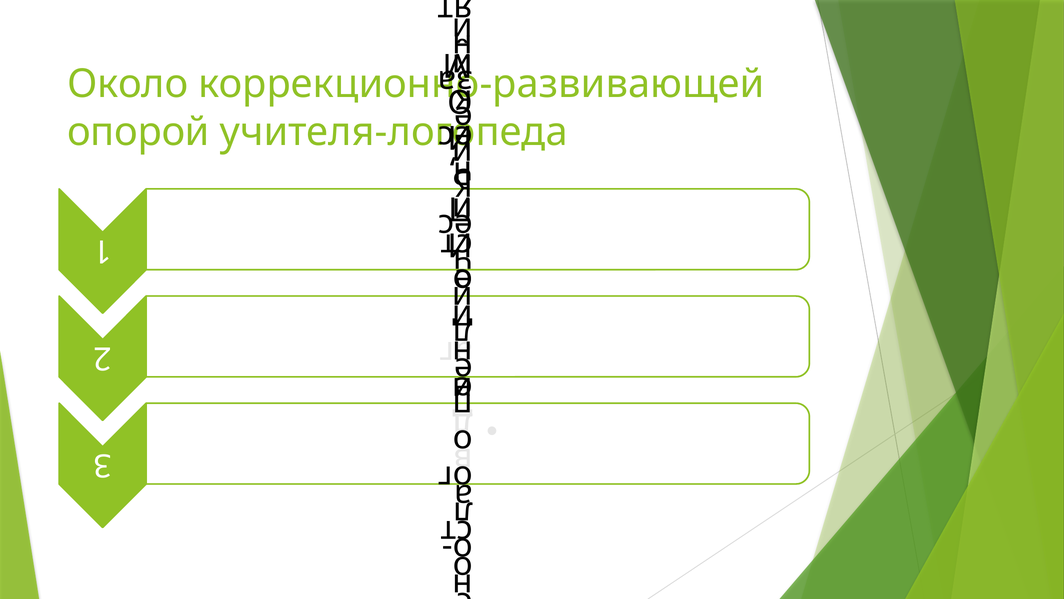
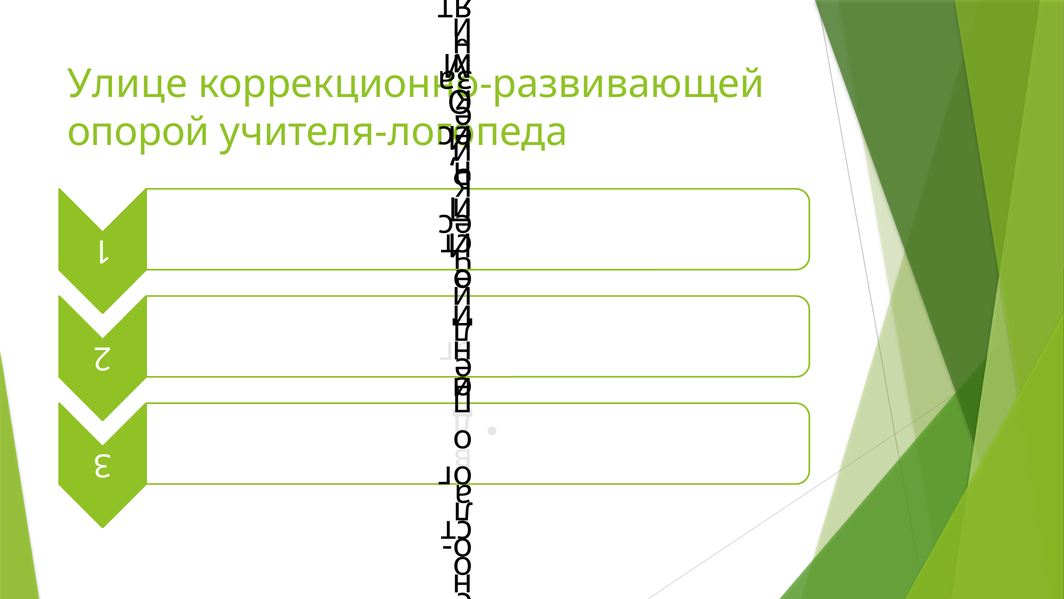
Около: Около -> Улице
